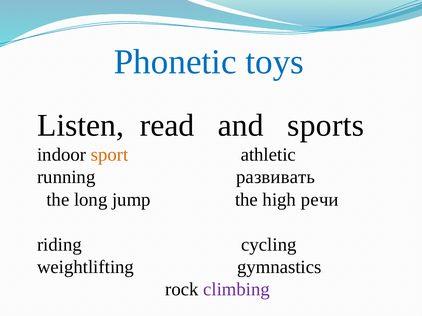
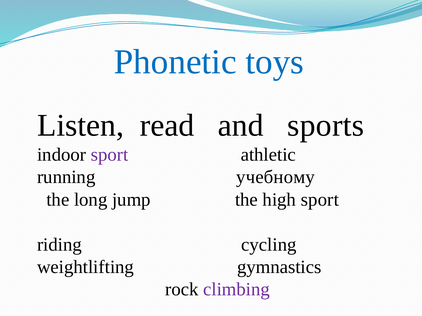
sport at (109, 155) colour: orange -> purple
развивать: развивать -> учебному
high речи: речи -> sport
